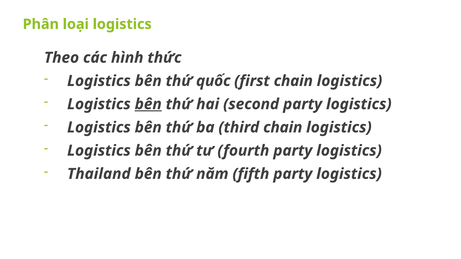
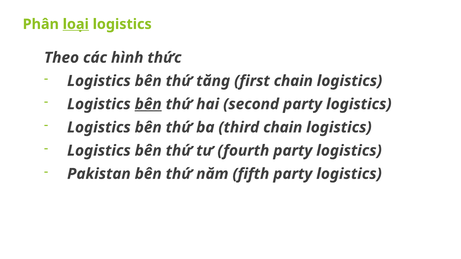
loại underline: none -> present
quốc: quốc -> tăng
Thailand: Thailand -> Pakistan
